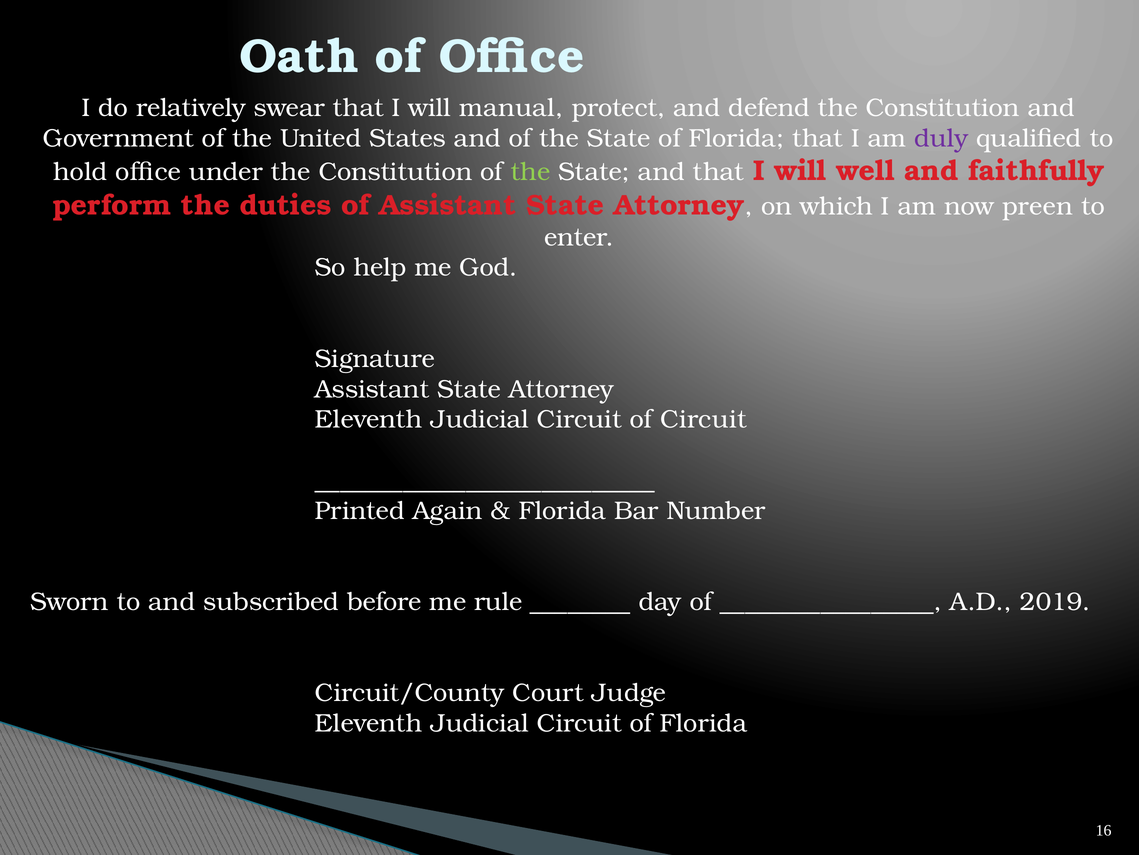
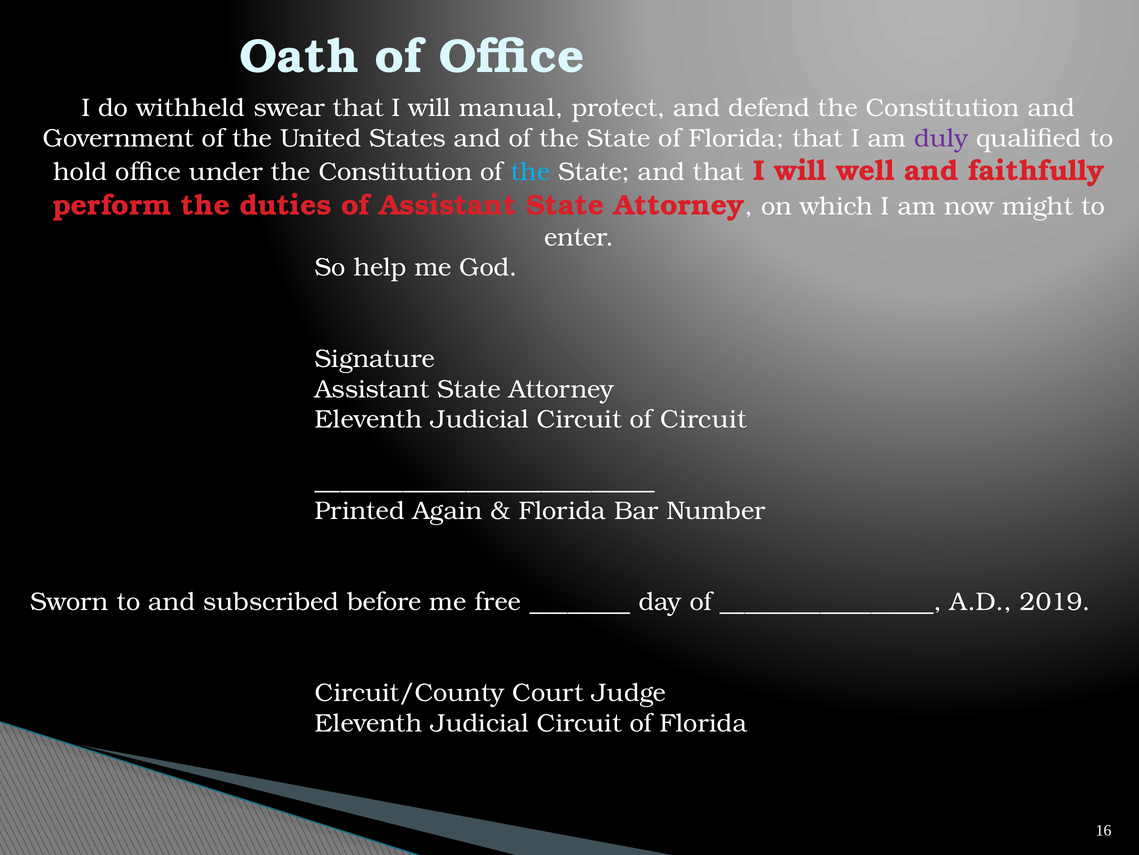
relatively: relatively -> withheld
the at (530, 172) colour: light green -> light blue
preen: preen -> might
rule: rule -> free
